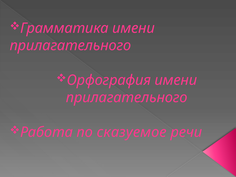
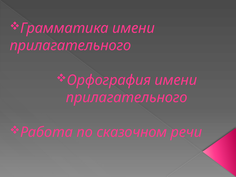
сказуемое: сказуемое -> сказочном
